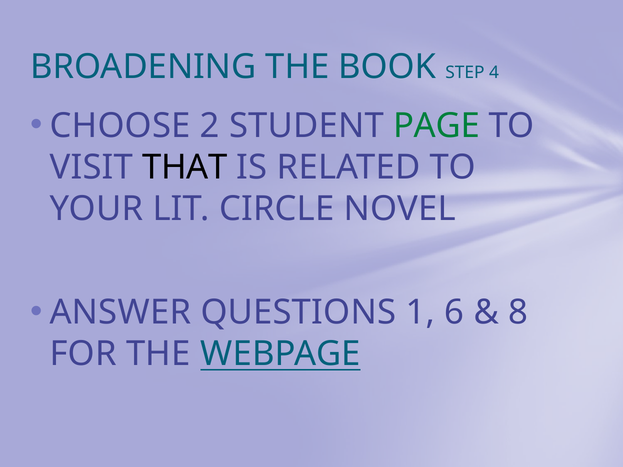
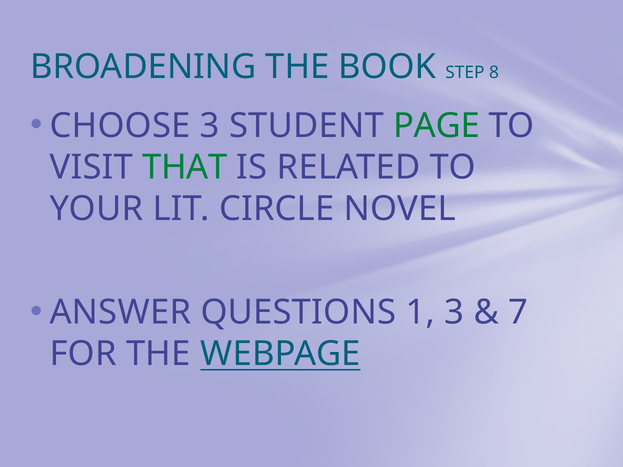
4: 4 -> 8
CHOOSE 2: 2 -> 3
THAT colour: black -> green
1 6: 6 -> 3
8: 8 -> 7
